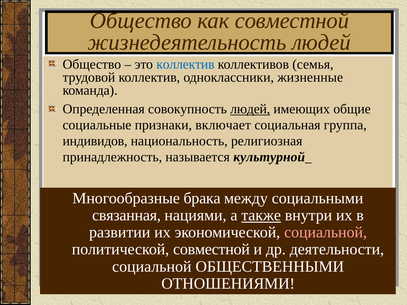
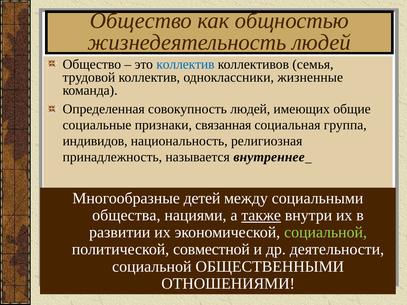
как совместной: совместной -> общностью
людей at (250, 109) underline: present -> none
включает: включает -> связанная
культурной: культурной -> внутреннее
брака: брака -> детей
связанная: связанная -> общества
социальной at (326, 233) colour: pink -> light green
